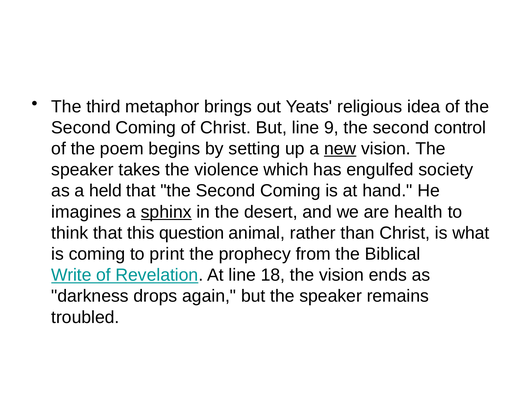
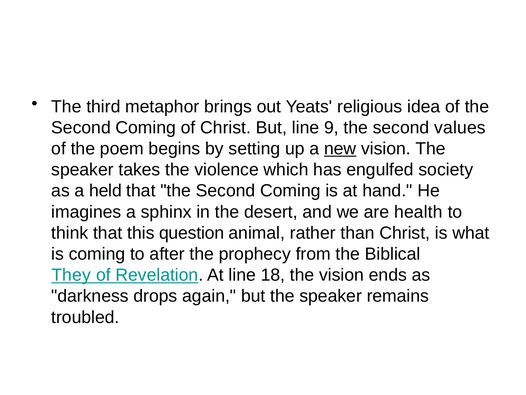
control: control -> values
sphinx underline: present -> none
print: print -> after
Write: Write -> They
